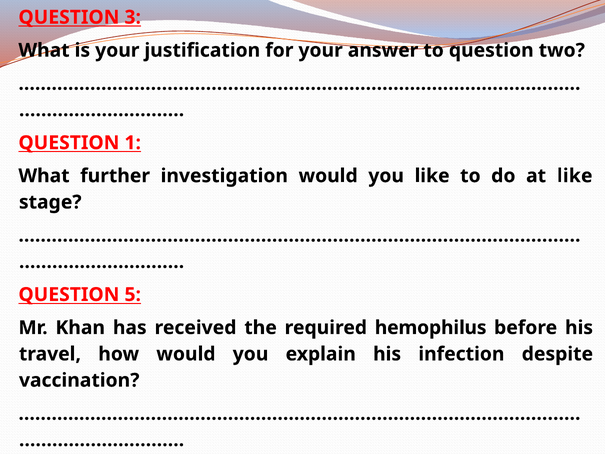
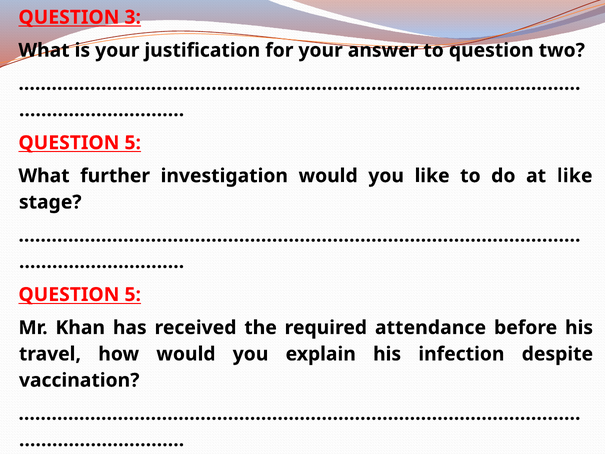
1 at (133, 143): 1 -> 5
hemophilus: hemophilus -> attendance
